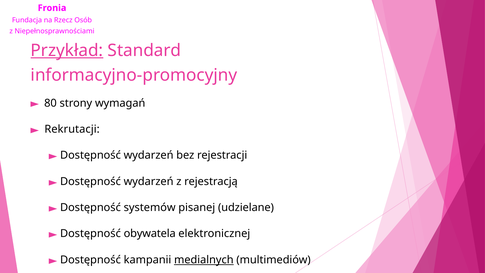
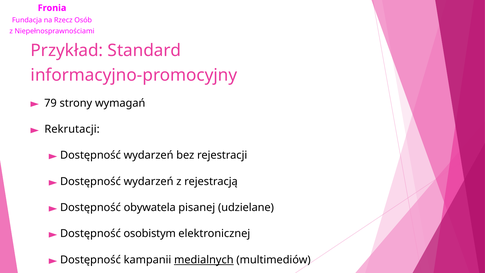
Przykład underline: present -> none
80: 80 -> 79
systemów: systemów -> obywatela
obywatela: obywatela -> osobistym
